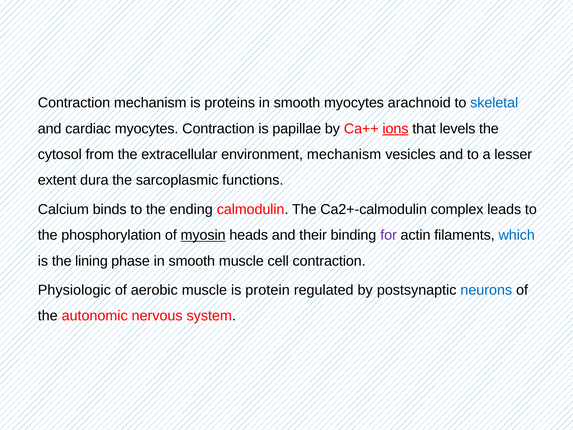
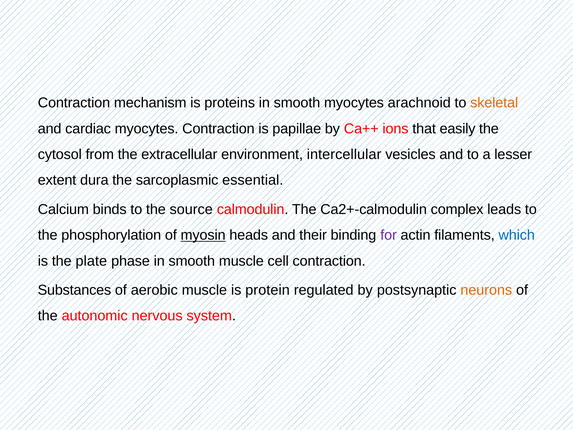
skeletal colour: blue -> orange
ions underline: present -> none
levels: levels -> easily
environment mechanism: mechanism -> intercellular
functions: functions -> essential
ending: ending -> source
lining: lining -> plate
Physiologic: Physiologic -> Substances
neurons colour: blue -> orange
